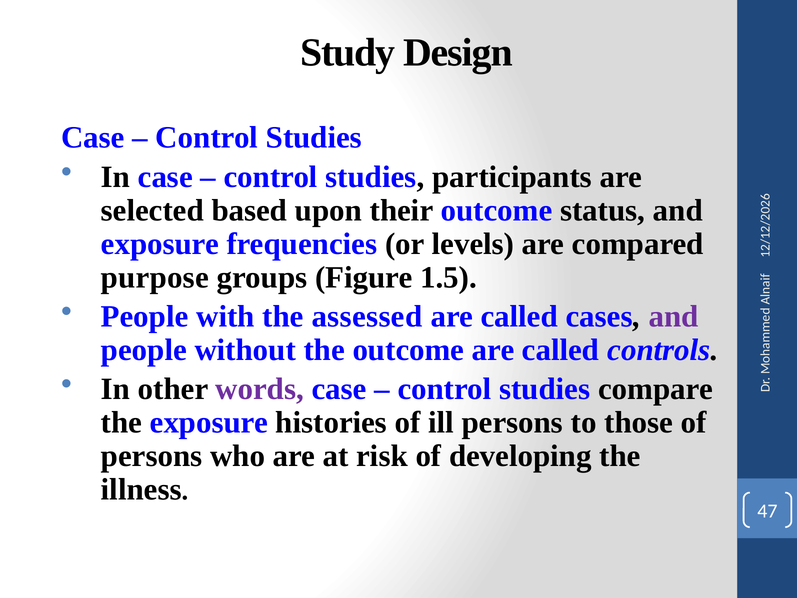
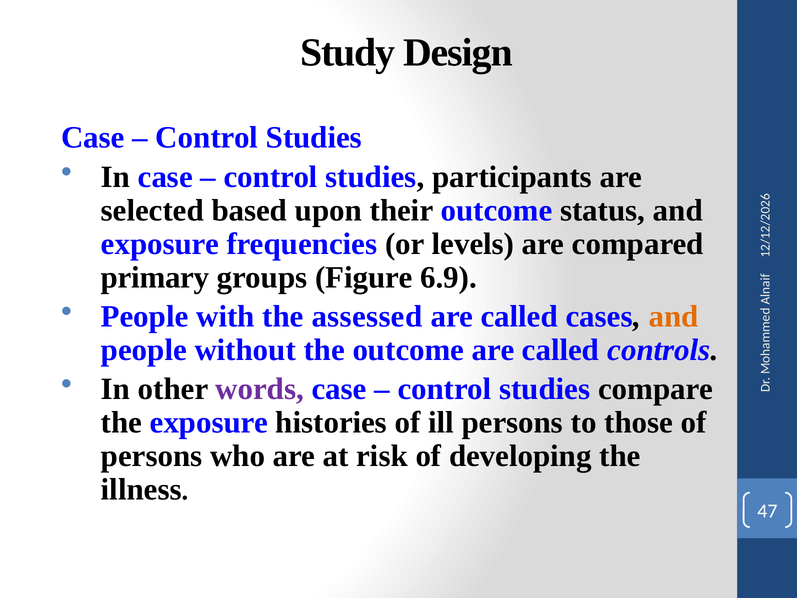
purpose: purpose -> primary
1.5: 1.5 -> 6.9
and at (674, 316) colour: purple -> orange
